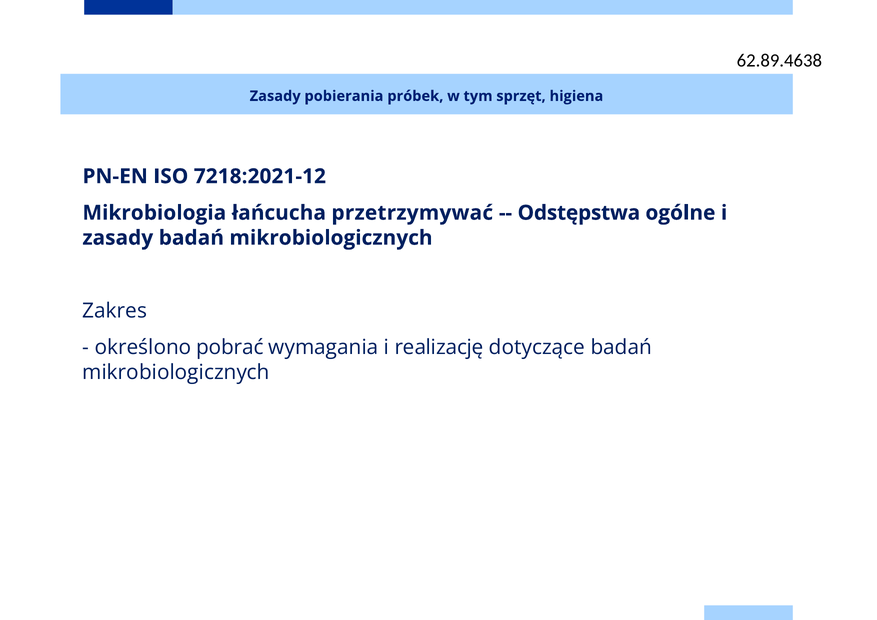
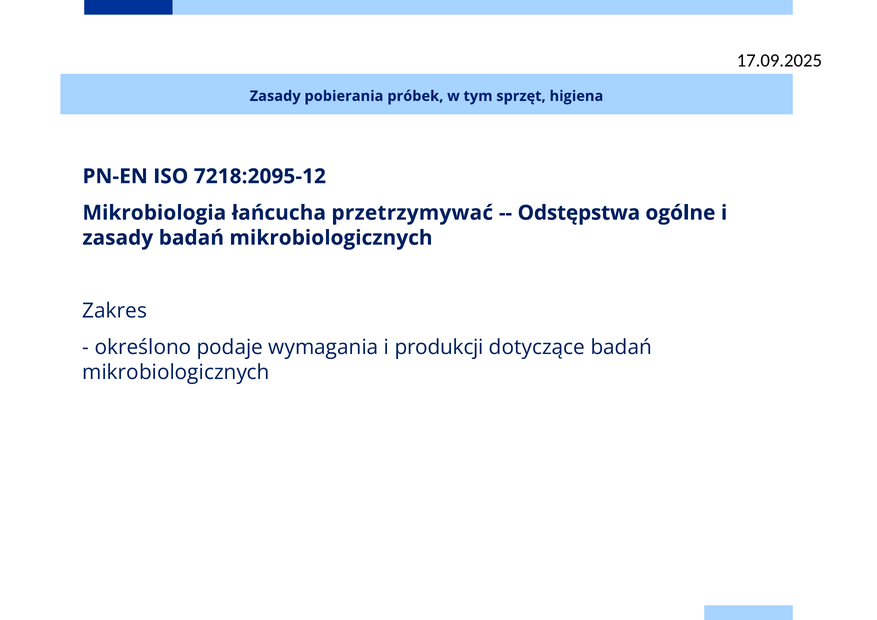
62.89.4638: 62.89.4638 -> 17.09.2025
7218:2021-12: 7218:2021-12 -> 7218:2095-12
pobrać: pobrać -> podaje
realizację: realizację -> produkcji
